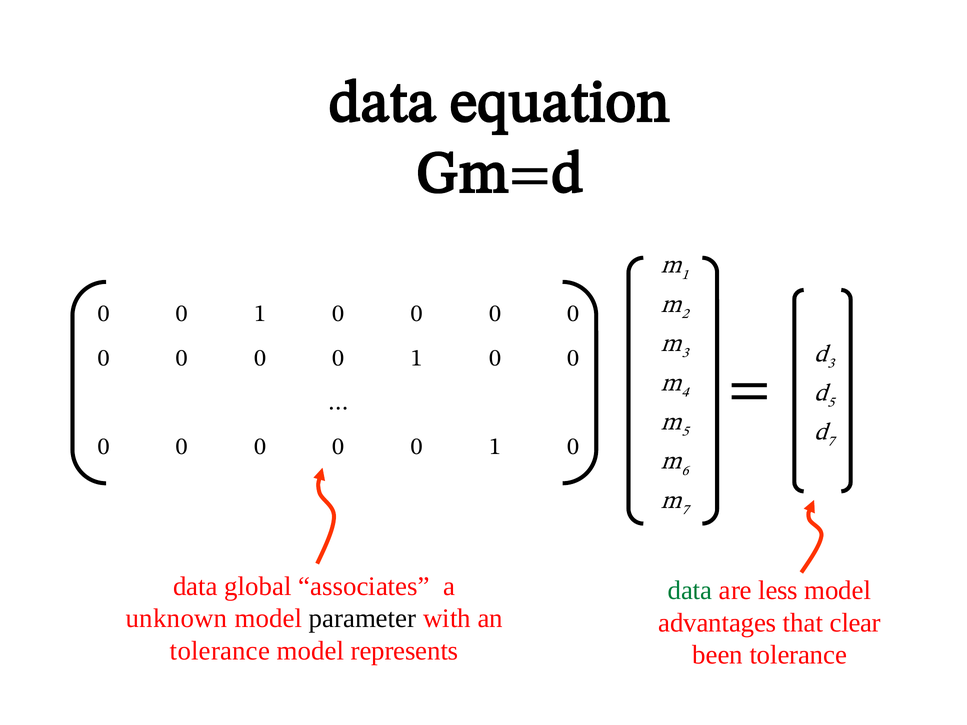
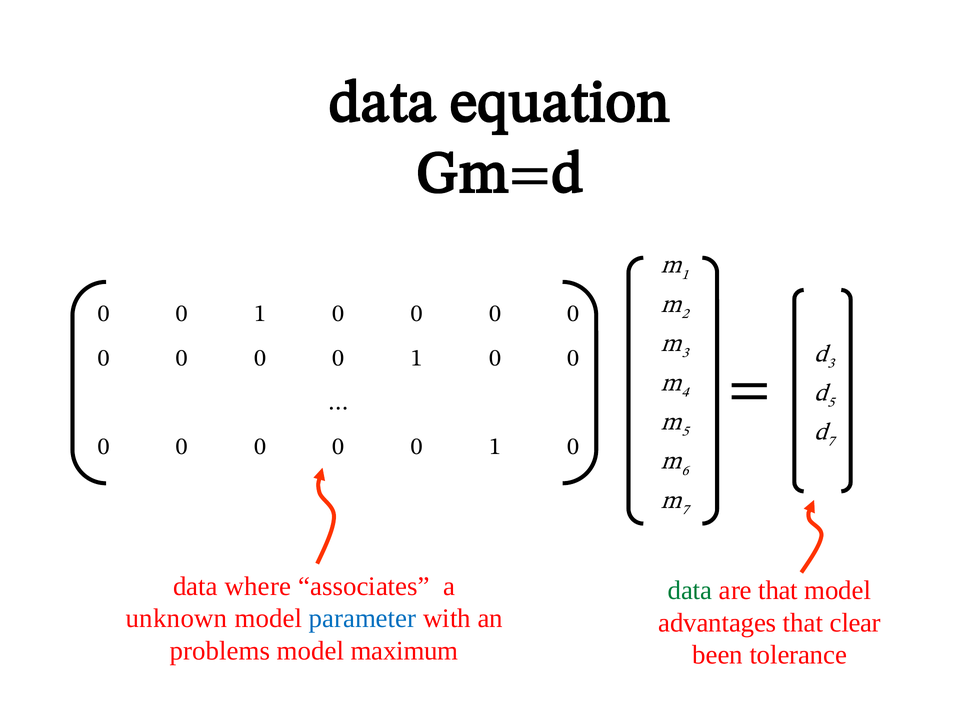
global: global -> where
are less: less -> that
parameter colour: black -> blue
tolerance at (220, 651): tolerance -> problems
represents: represents -> maximum
